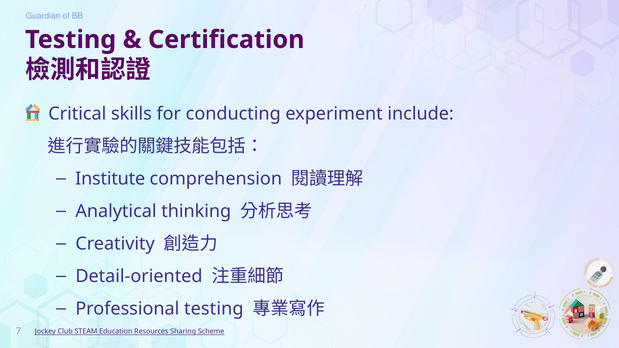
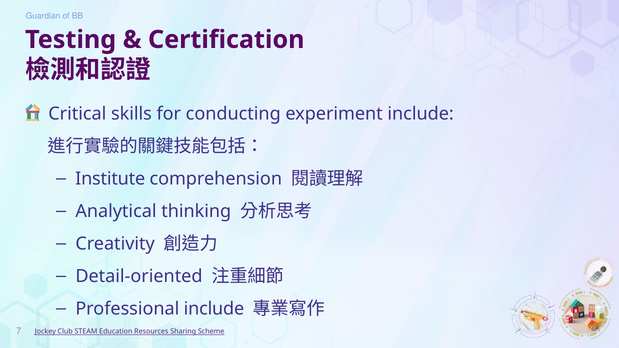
Professional testing: testing -> include
